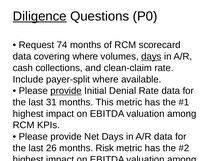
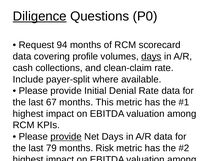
74: 74 -> 94
covering where: where -> profile
provide at (66, 91) underline: present -> none
31: 31 -> 67
provide at (66, 136) underline: none -> present
26: 26 -> 79
